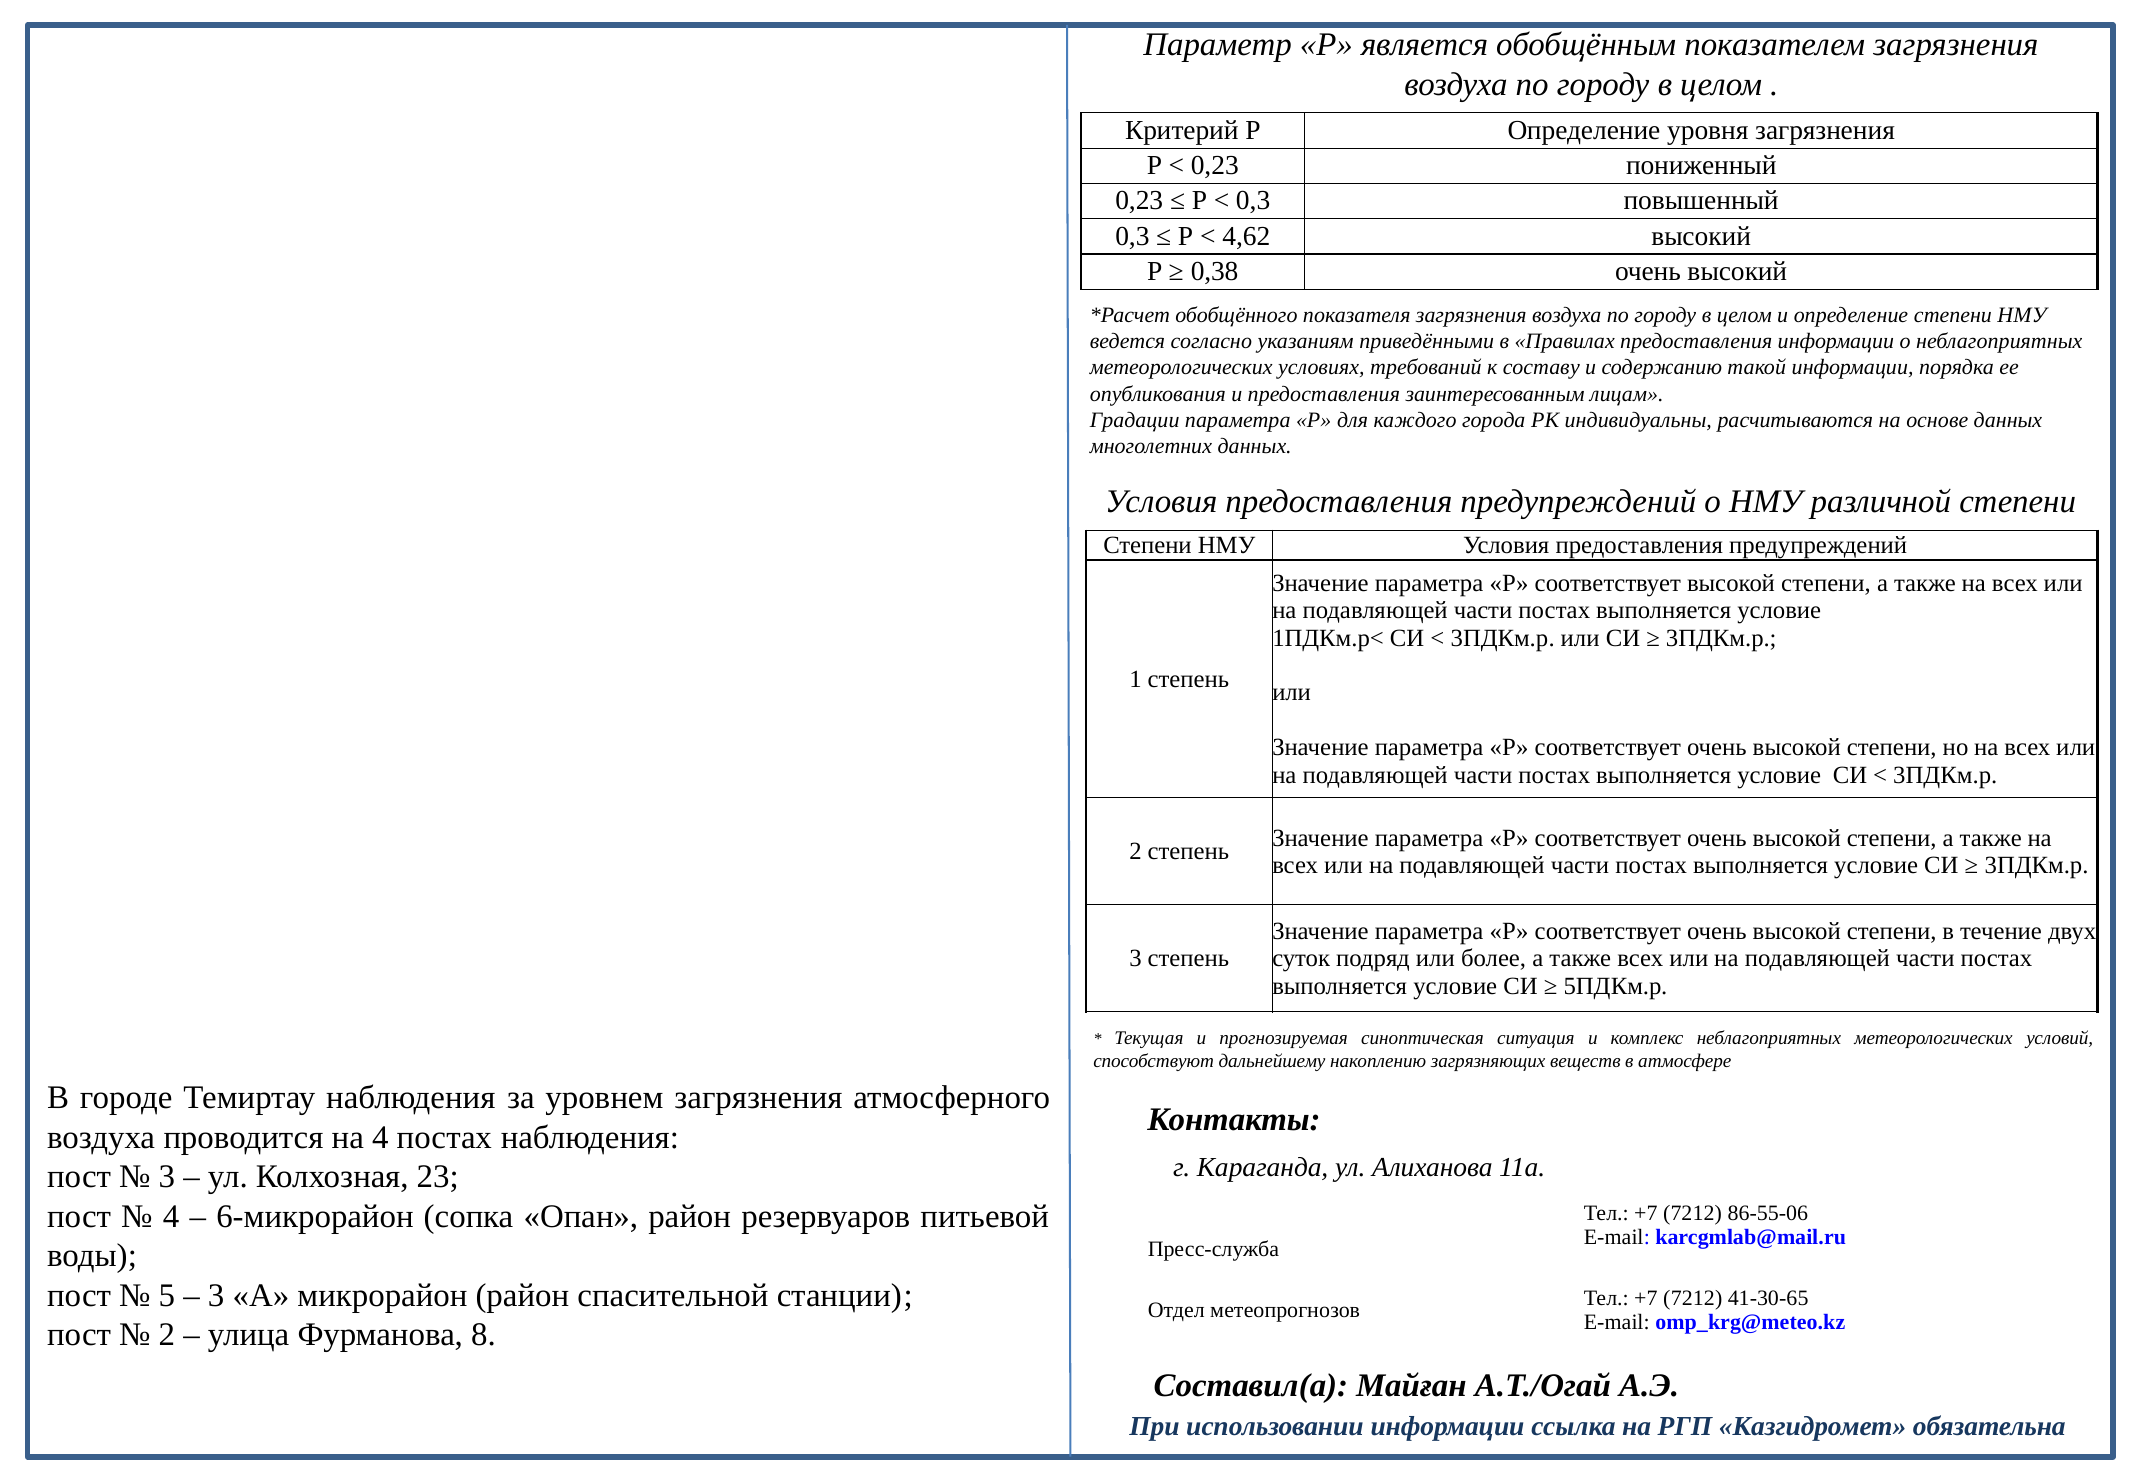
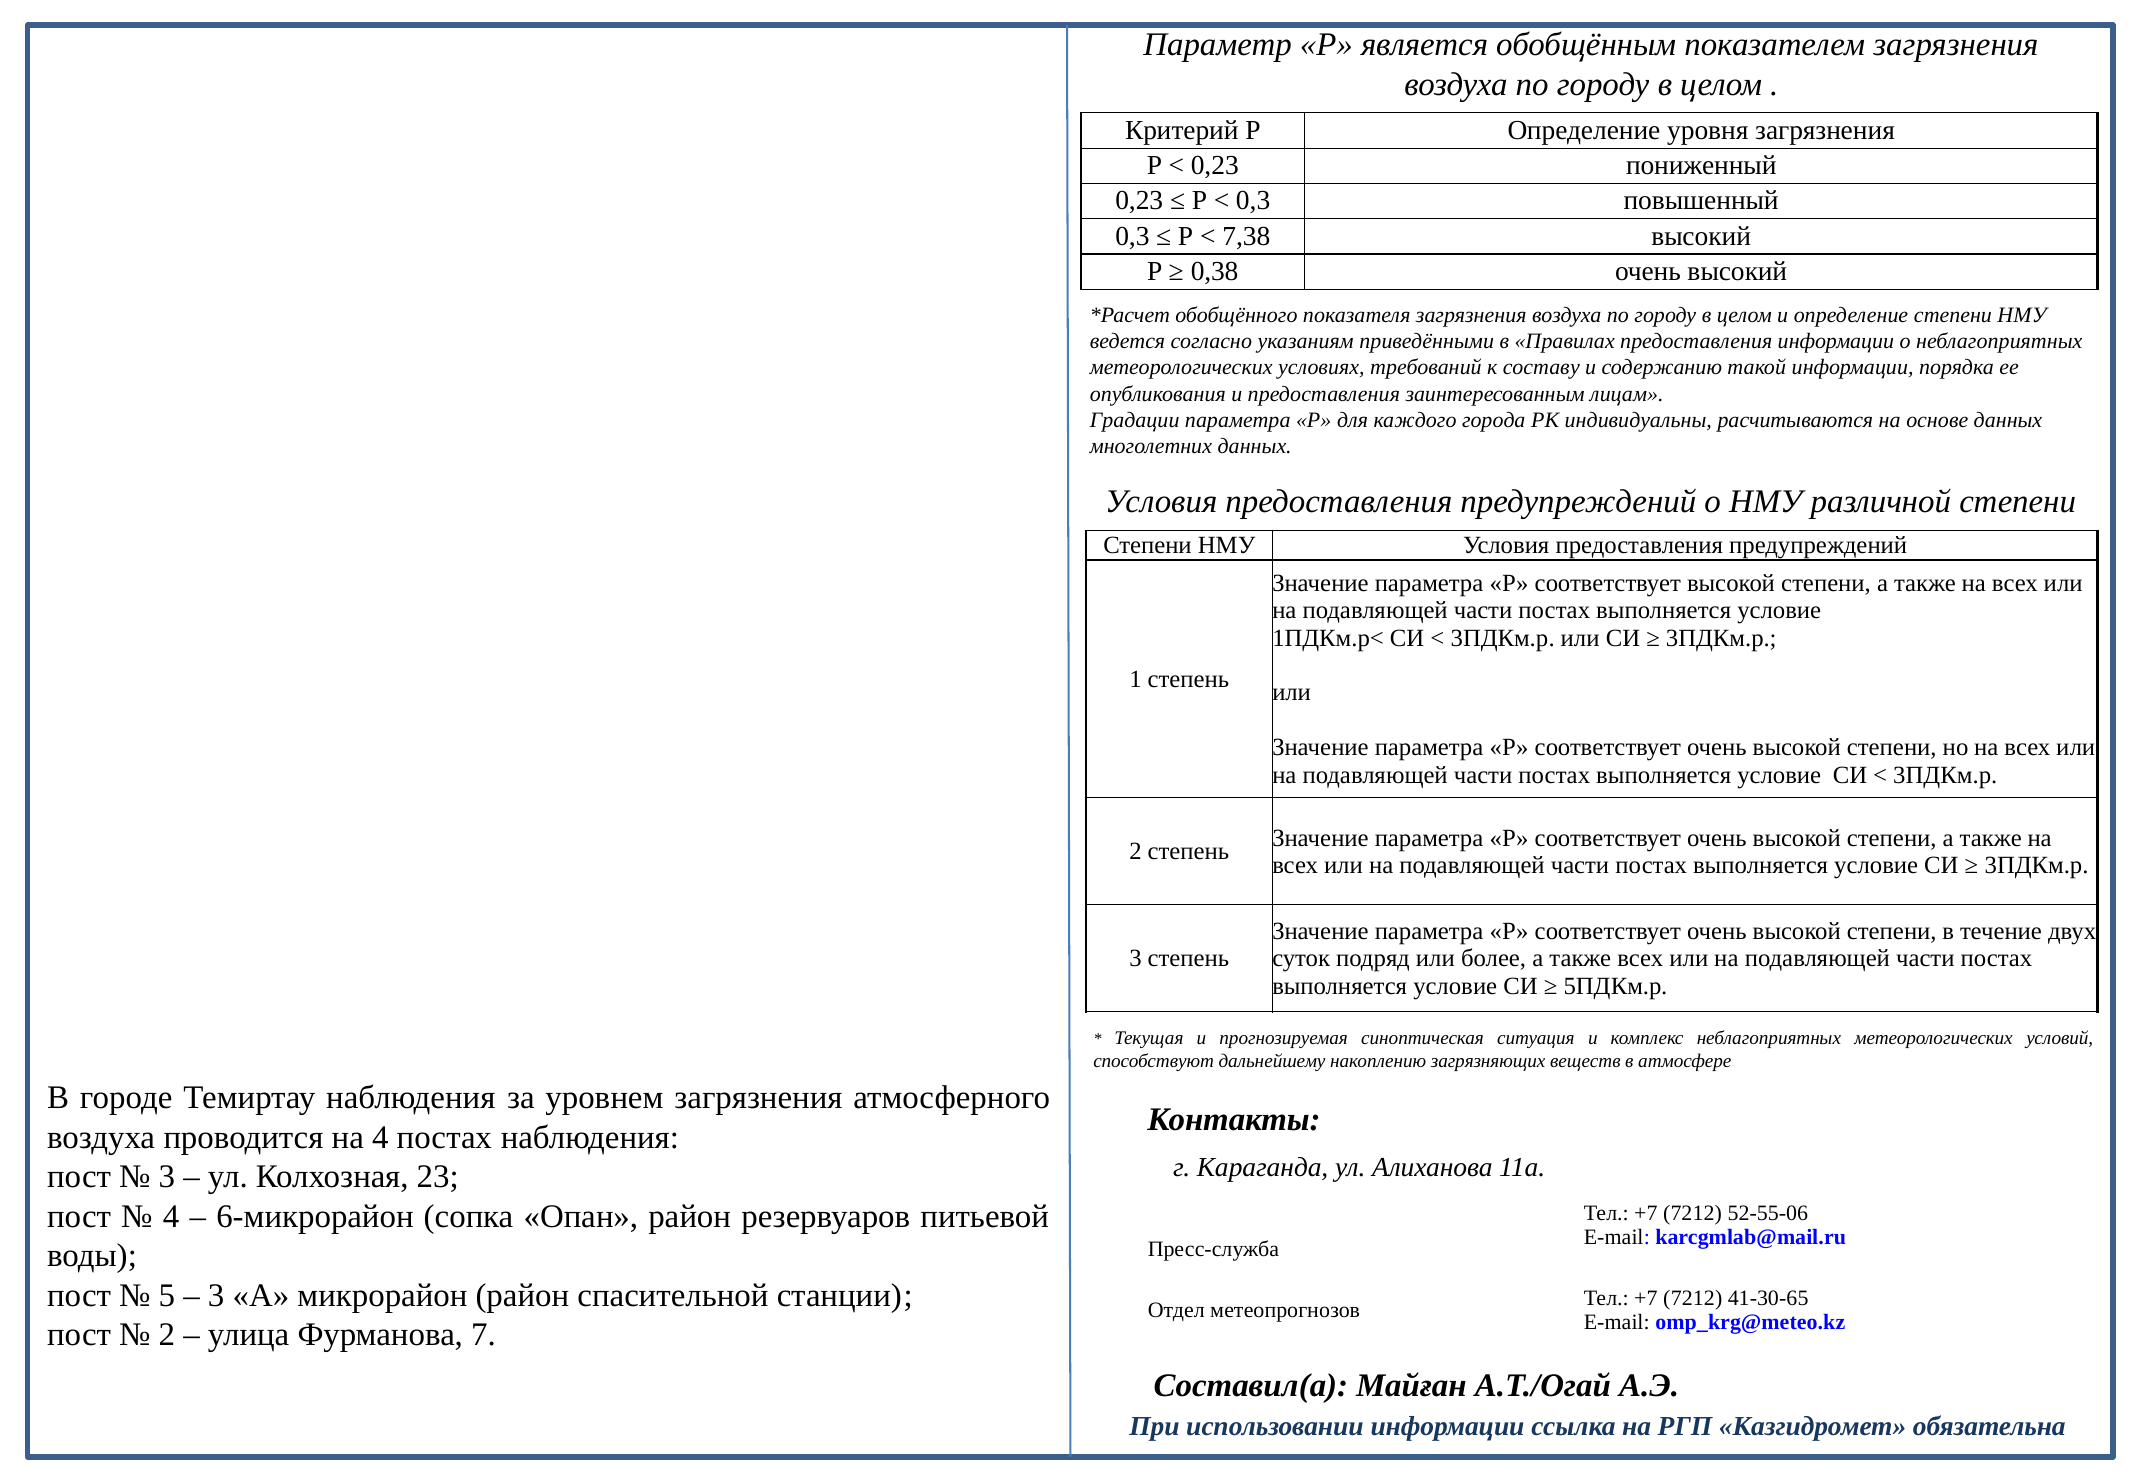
4,62: 4,62 -> 7,38
86-55-06: 86-55-06 -> 52-55-06
8: 8 -> 7
